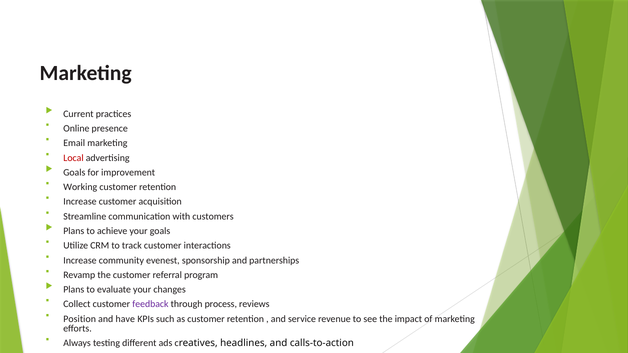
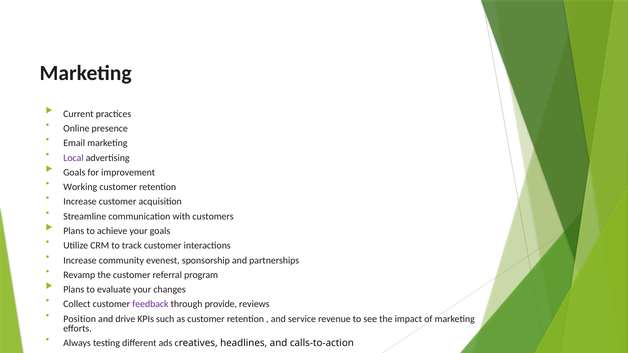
Local colour: red -> purple
process: process -> provide
have: have -> drive
